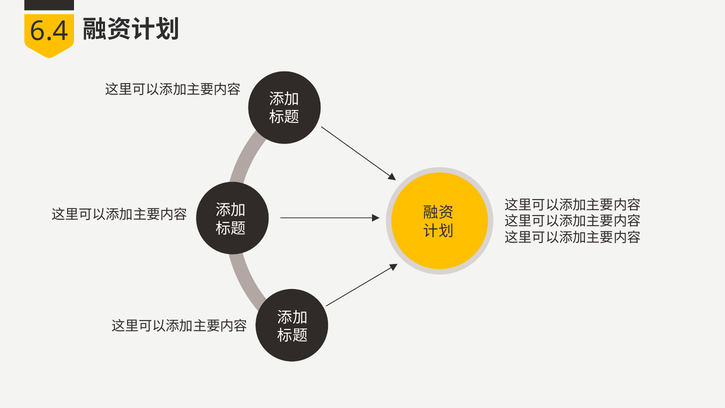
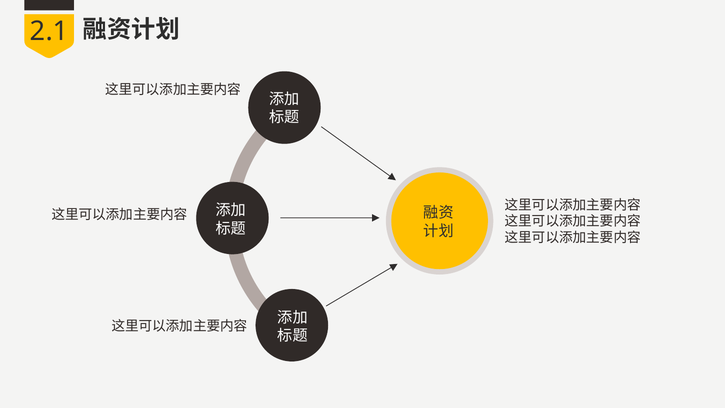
6.4: 6.4 -> 2.1
